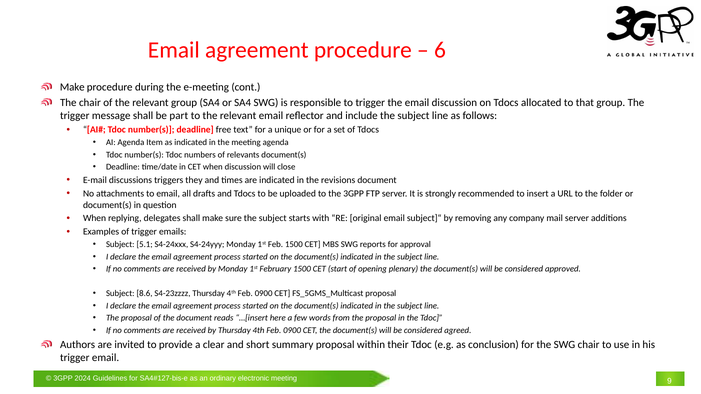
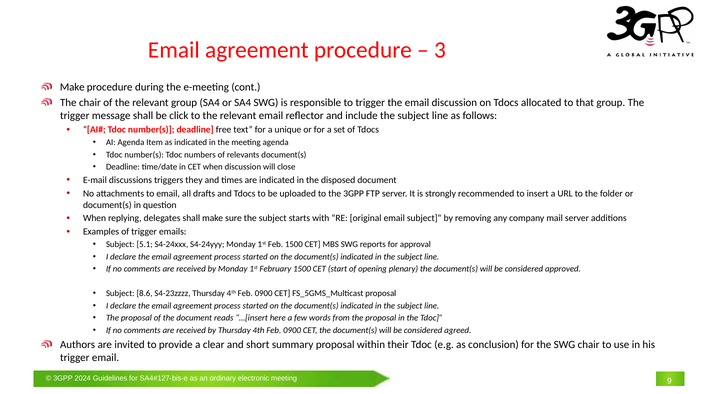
6: 6 -> 3
part: part -> click
revisions: revisions -> disposed
